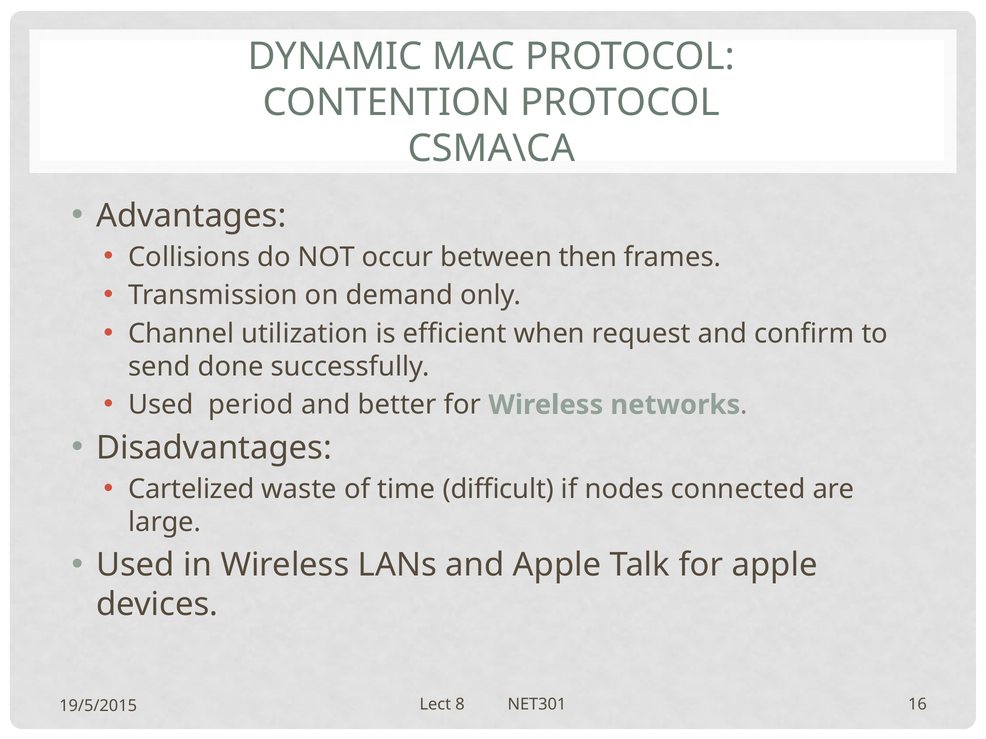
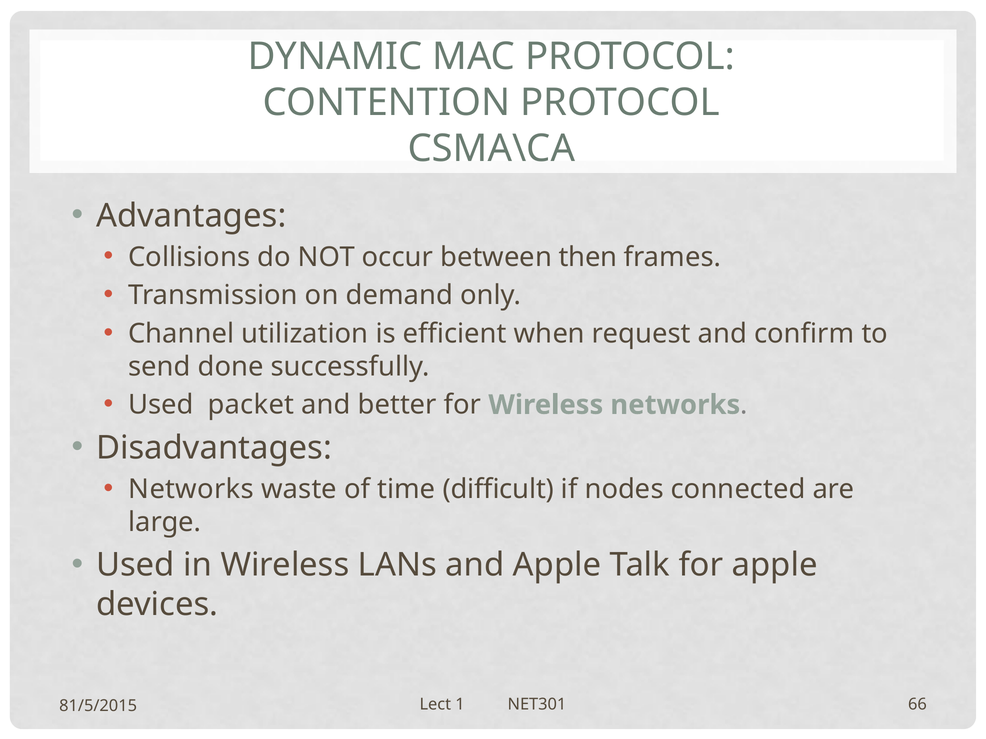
period: period -> packet
Cartelized at (191, 489): Cartelized -> Networks
8: 8 -> 1
16: 16 -> 66
19/5/2015: 19/5/2015 -> 81/5/2015
